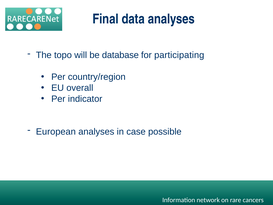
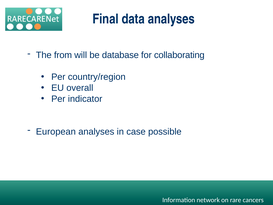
topo: topo -> from
participating: participating -> collaborating
